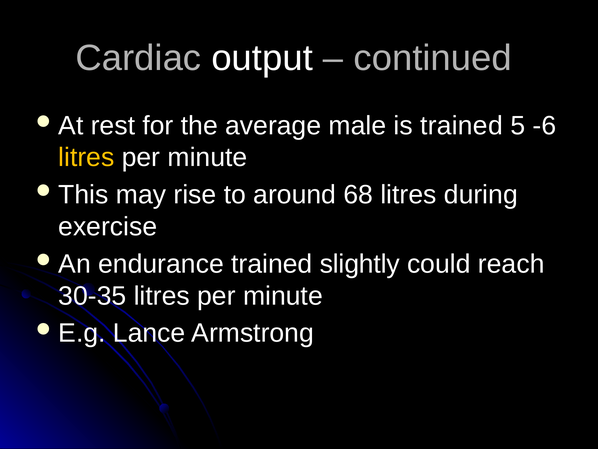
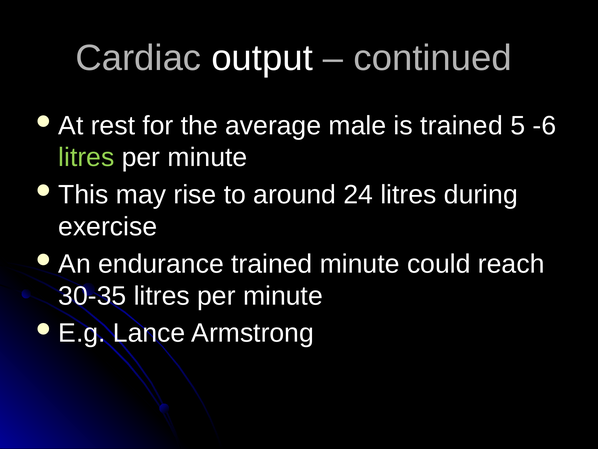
litres at (86, 157) colour: yellow -> light green
68: 68 -> 24
trained slightly: slightly -> minute
